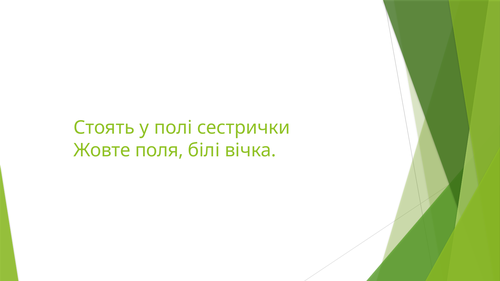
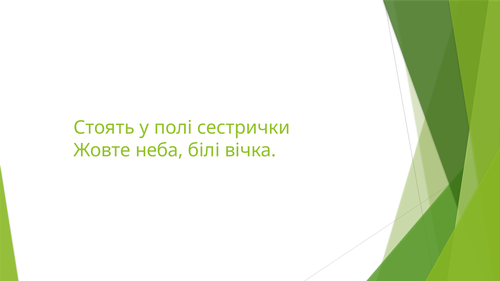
поля: поля -> неба
